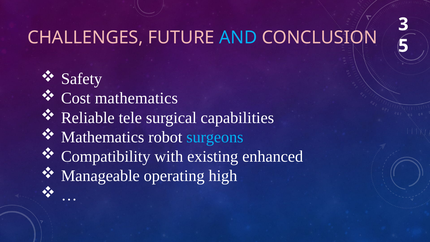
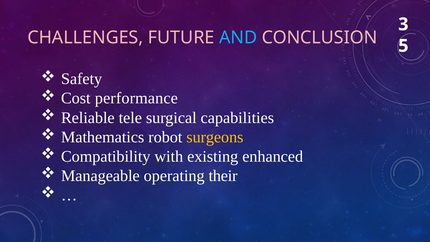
Cost mathematics: mathematics -> performance
surgeons colour: light blue -> yellow
high: high -> their
